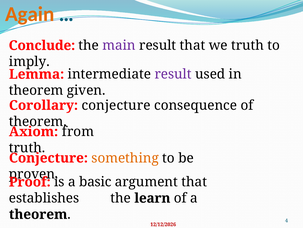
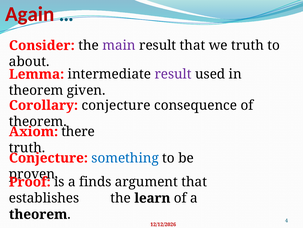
Again colour: orange -> red
Conclude: Conclude -> Consider
imply: imply -> about
from: from -> there
something colour: orange -> blue
basic: basic -> finds
